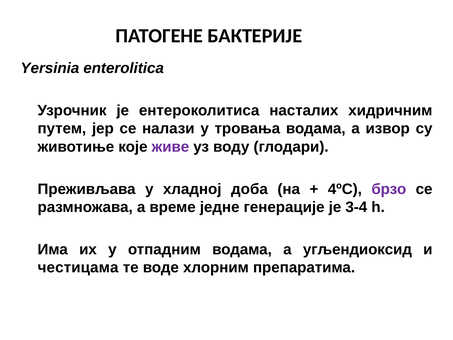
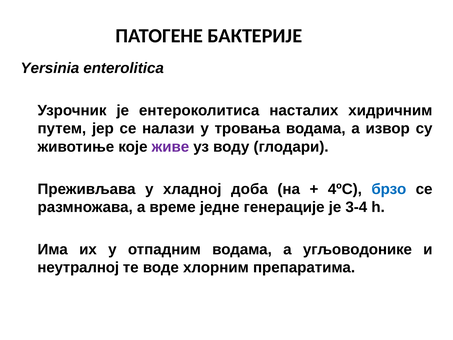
брзо colour: purple -> blue
угљендиоксид: угљендиоксид -> угљоводонике
честицама: честицама -> неутралној
